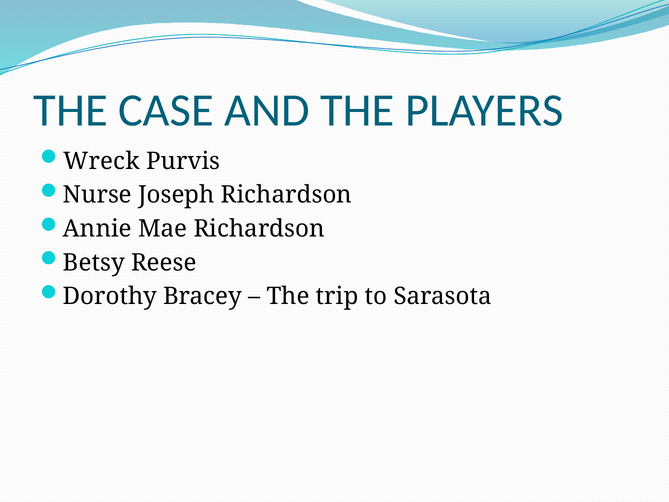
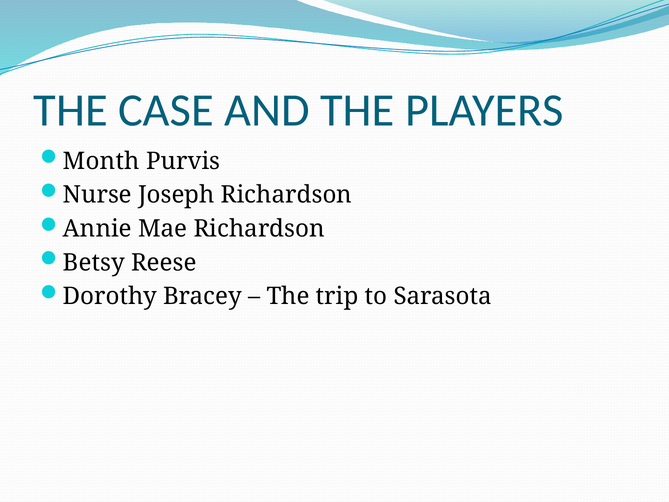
Wreck: Wreck -> Month
